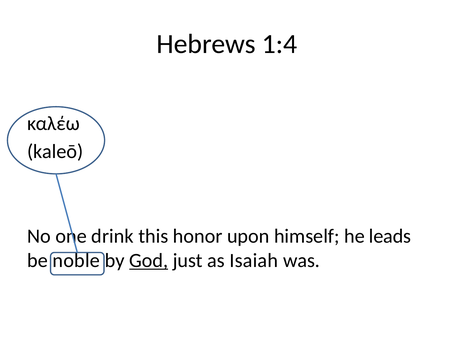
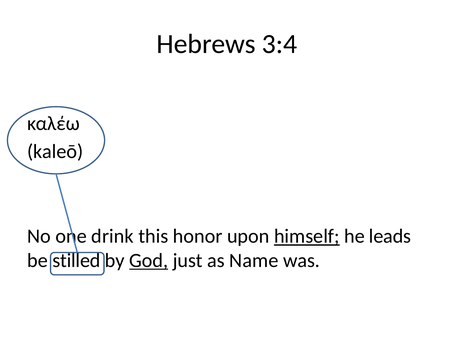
1:4: 1:4 -> 3:4
himself underline: none -> present
noble: noble -> stilled
Isaiah: Isaiah -> Name
